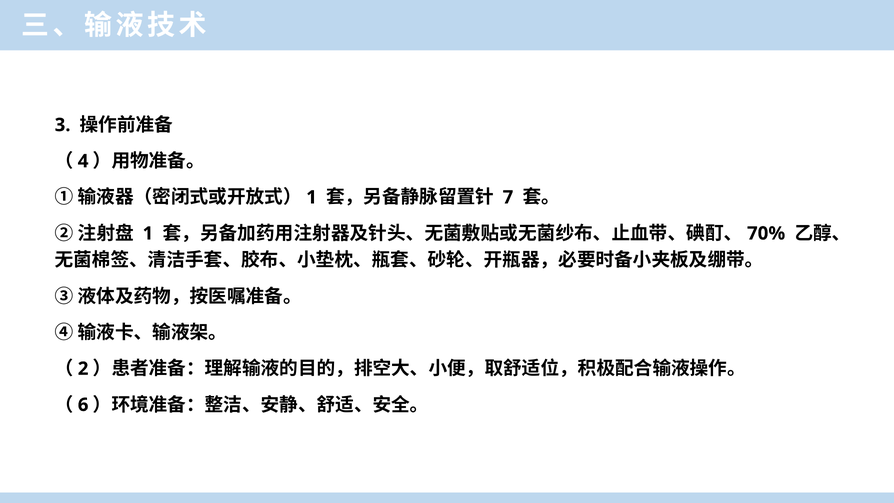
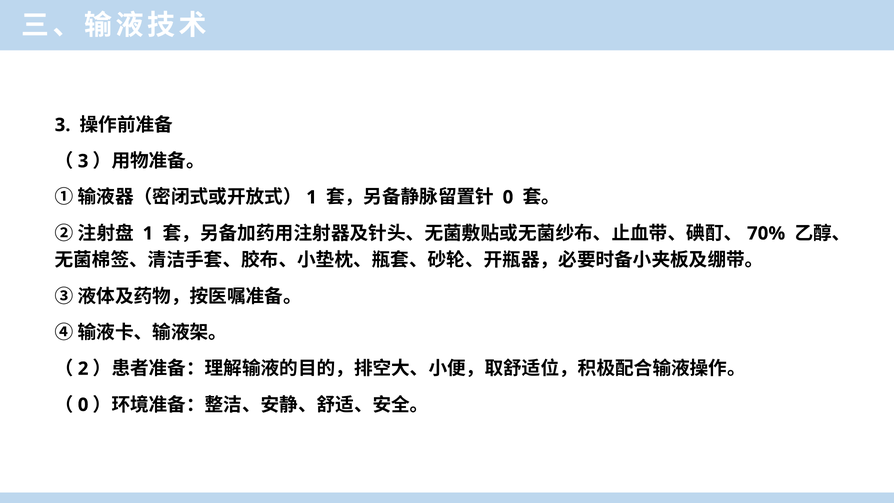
4 at (83, 161): 4 -> 3
7 at (508, 197): 7 -> 0
6 at (83, 405): 6 -> 0
